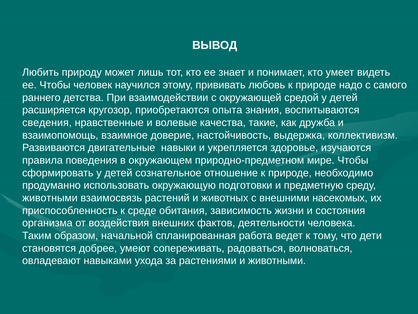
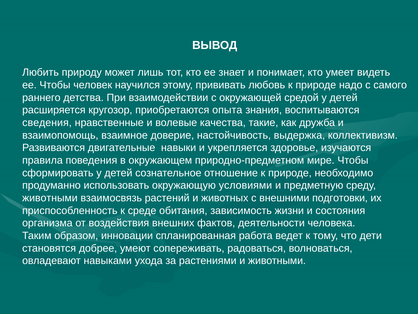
подготовки: подготовки -> условиями
насекомых: насекомых -> подготовки
начальной: начальной -> инновации
